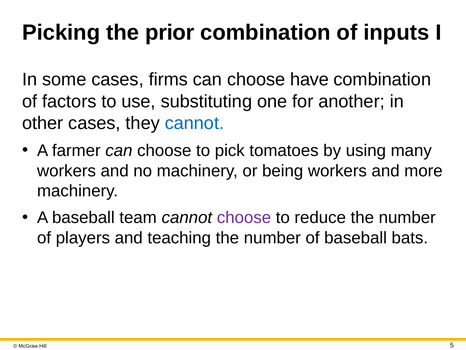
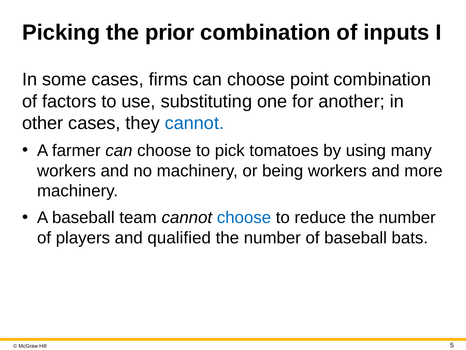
have: have -> point
choose at (244, 217) colour: purple -> blue
teaching: teaching -> qualified
